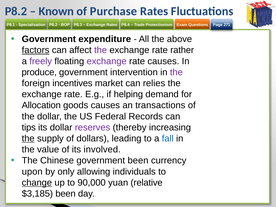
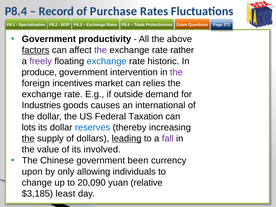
P8.2 at (16, 11): P8.2 -> P8.4
Known: Known -> Record
expenditure: expenditure -> productivity
exchange at (107, 61) colour: purple -> blue
rate causes: causes -> historic
helping: helping -> outside
Allocation: Allocation -> Industries
transactions: transactions -> international
Records: Records -> Taxation
tips: tips -> lots
reserves colour: purple -> blue
leading underline: none -> present
fall colour: blue -> purple
change underline: present -> none
90,000: 90,000 -> 20,090
$3,185 been: been -> least
